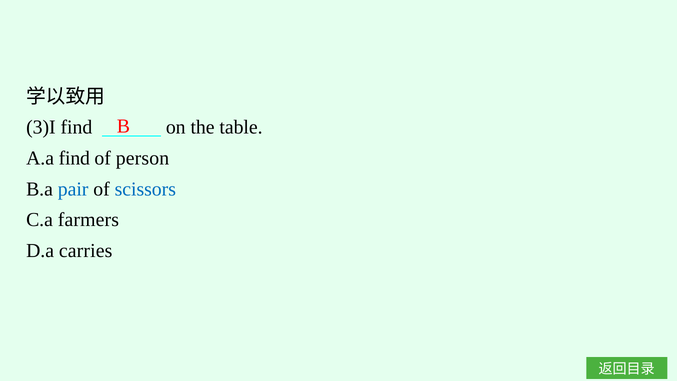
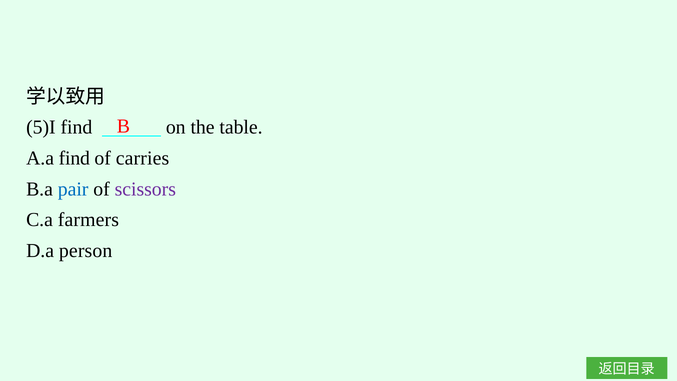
3)I: 3)I -> 5)I
person: person -> carries
scissors colour: blue -> purple
carries: carries -> person
